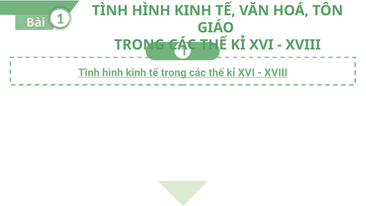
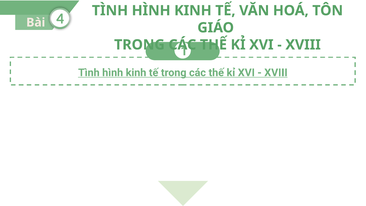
Bài 1: 1 -> 4
